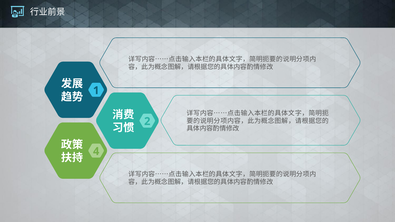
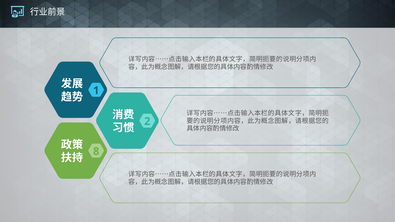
4: 4 -> 8
